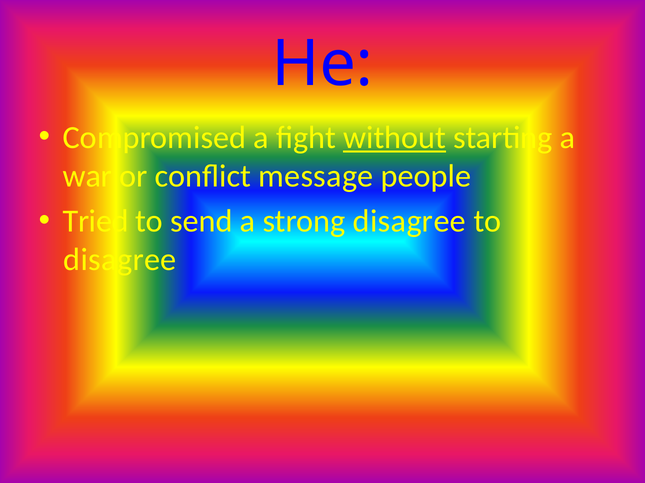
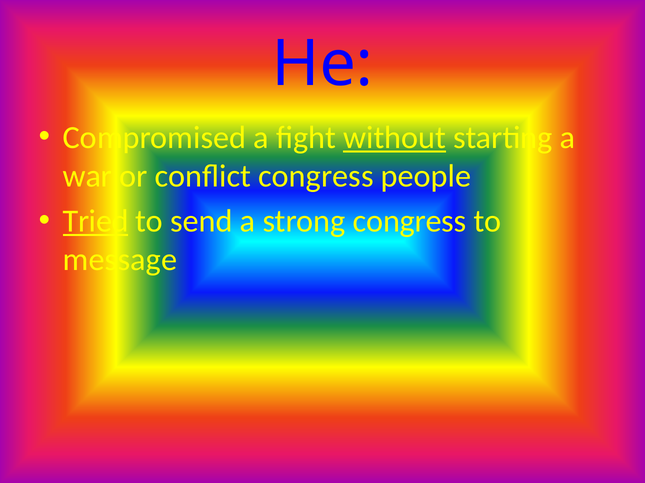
conflict message: message -> congress
Tried underline: none -> present
strong disagree: disagree -> congress
disagree at (120, 260): disagree -> message
